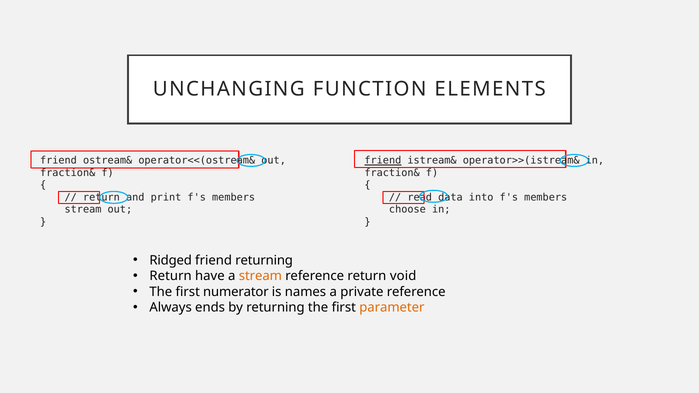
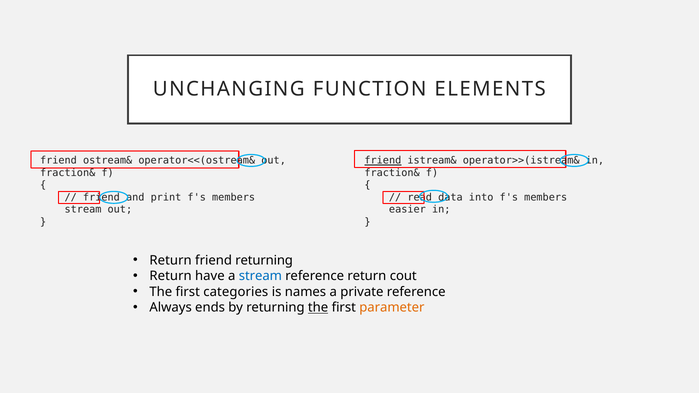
return at (101, 197): return -> friend
choose: choose -> easier
Ridged at (171, 260): Ridged -> Return
stream at (260, 276) colour: orange -> blue
void: void -> cout
numerator: numerator -> categories
the at (318, 308) underline: none -> present
